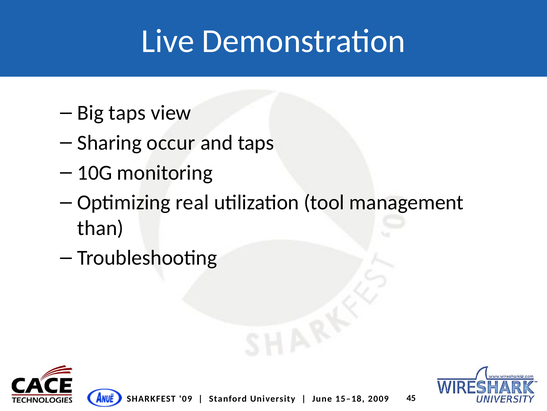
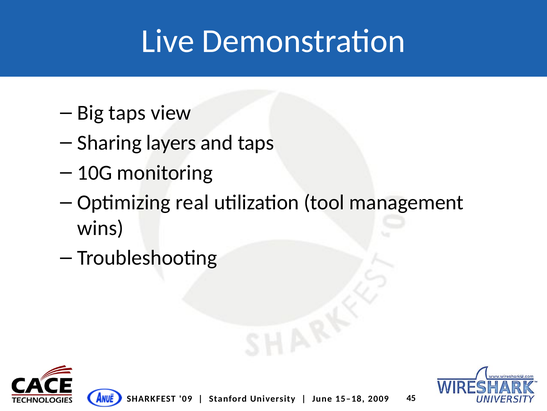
occur: occur -> layers
than: than -> wins
